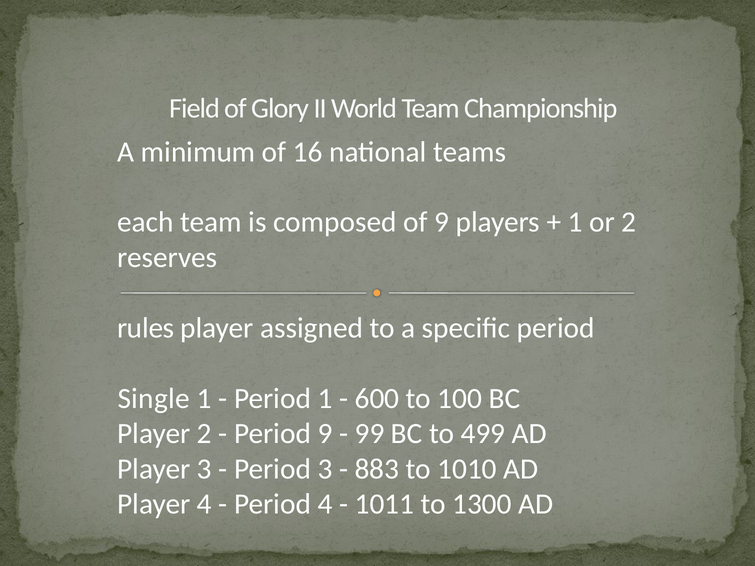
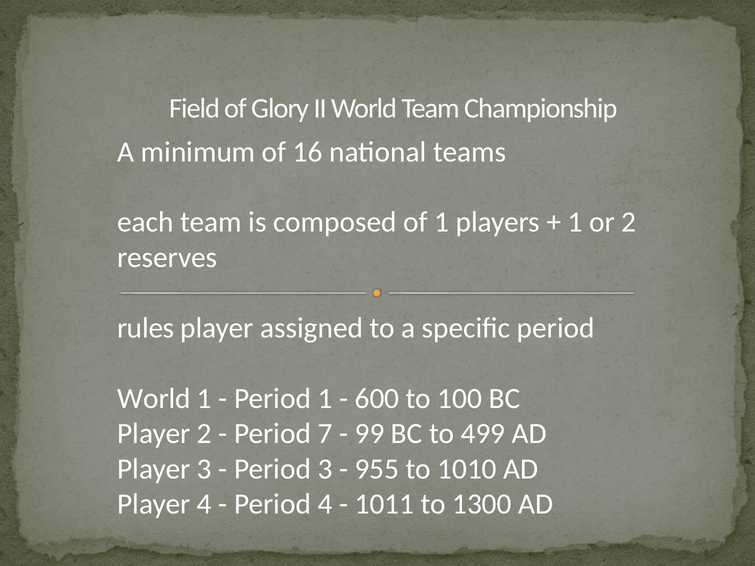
of 9: 9 -> 1
Single at (154, 399): Single -> World
Period 9: 9 -> 7
883: 883 -> 955
